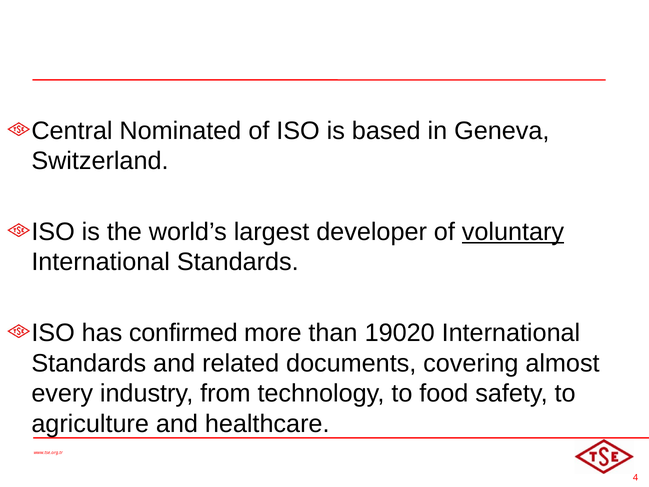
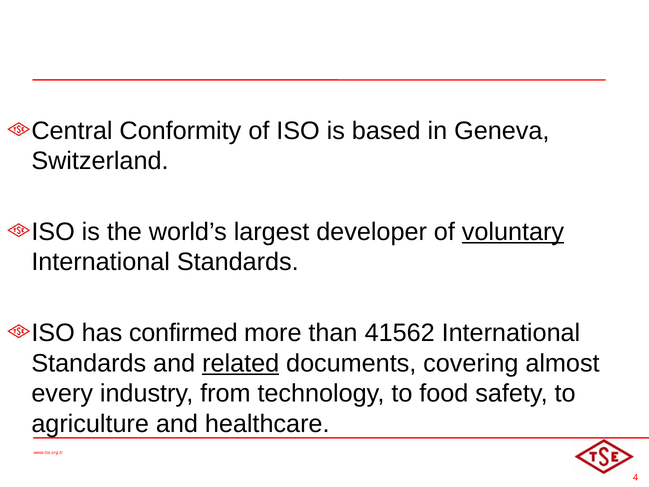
Nominated: Nominated -> Conformity
19020: 19020 -> 41562
related underline: none -> present
